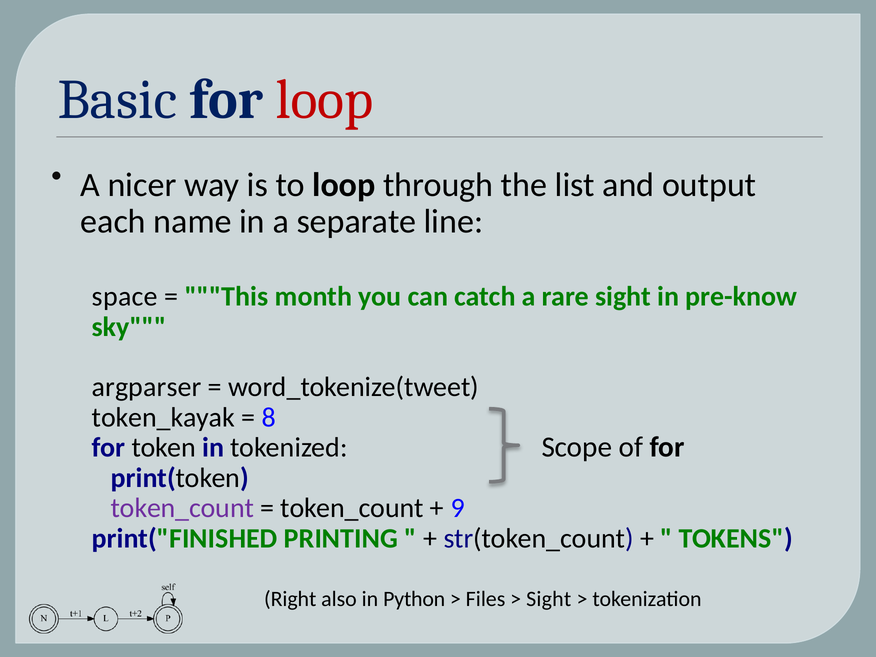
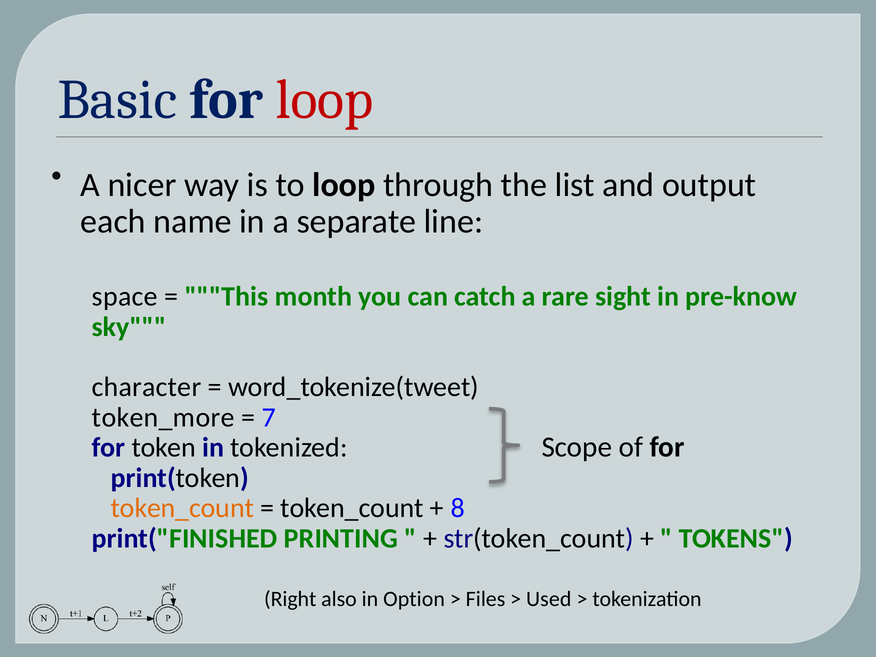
argparser: argparser -> character
token_kayak: token_kayak -> token_more
8: 8 -> 7
token_count at (182, 508) colour: purple -> orange
9: 9 -> 8
Python: Python -> Option
Sight at (549, 599): Sight -> Used
